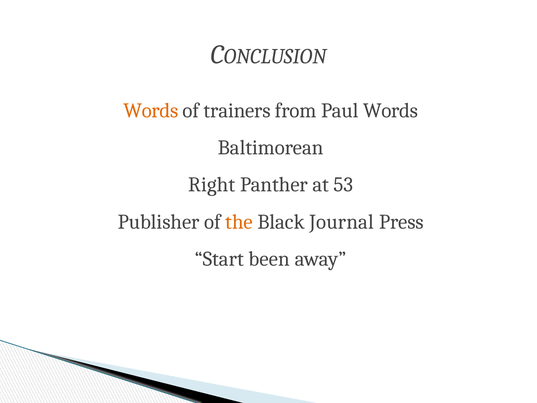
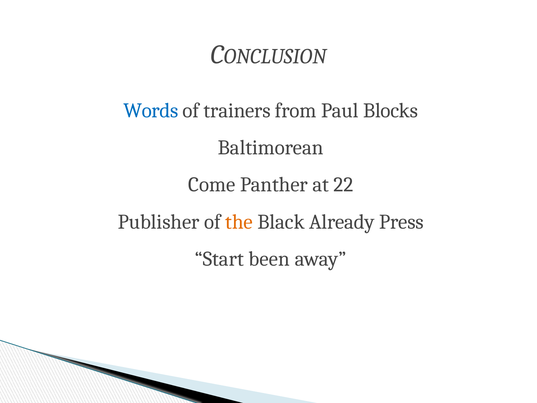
Words at (151, 111) colour: orange -> blue
Paul Words: Words -> Blocks
Right: Right -> Come
53: 53 -> 22
Journal: Journal -> Already
